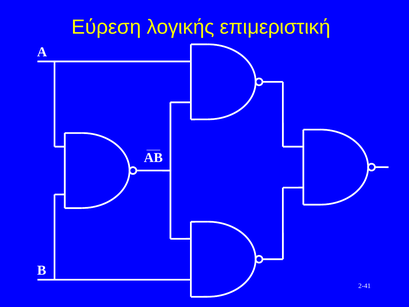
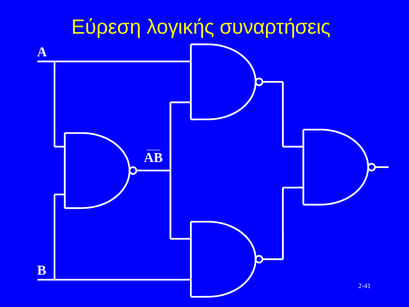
επιμεριστική: επιμεριστική -> συναρτήσεις
